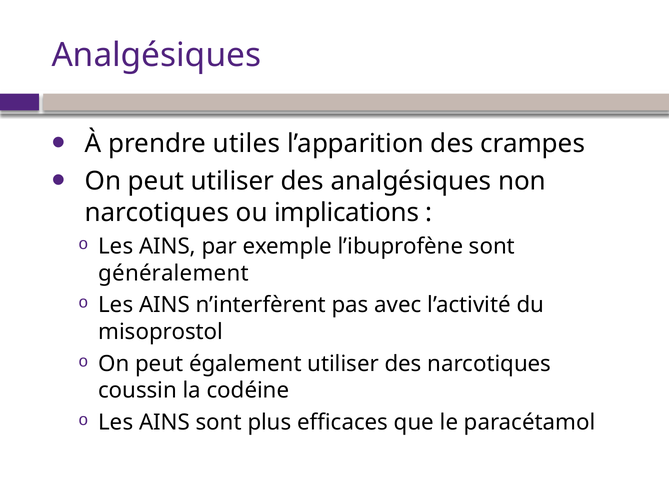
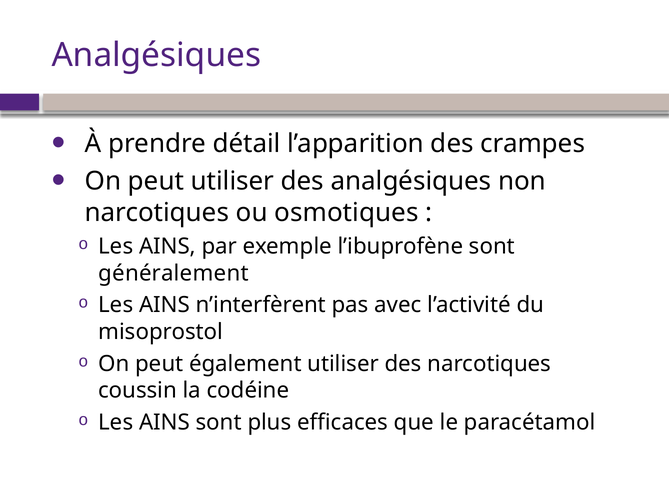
utiles: utiles -> détail
implications: implications -> osmotiques
